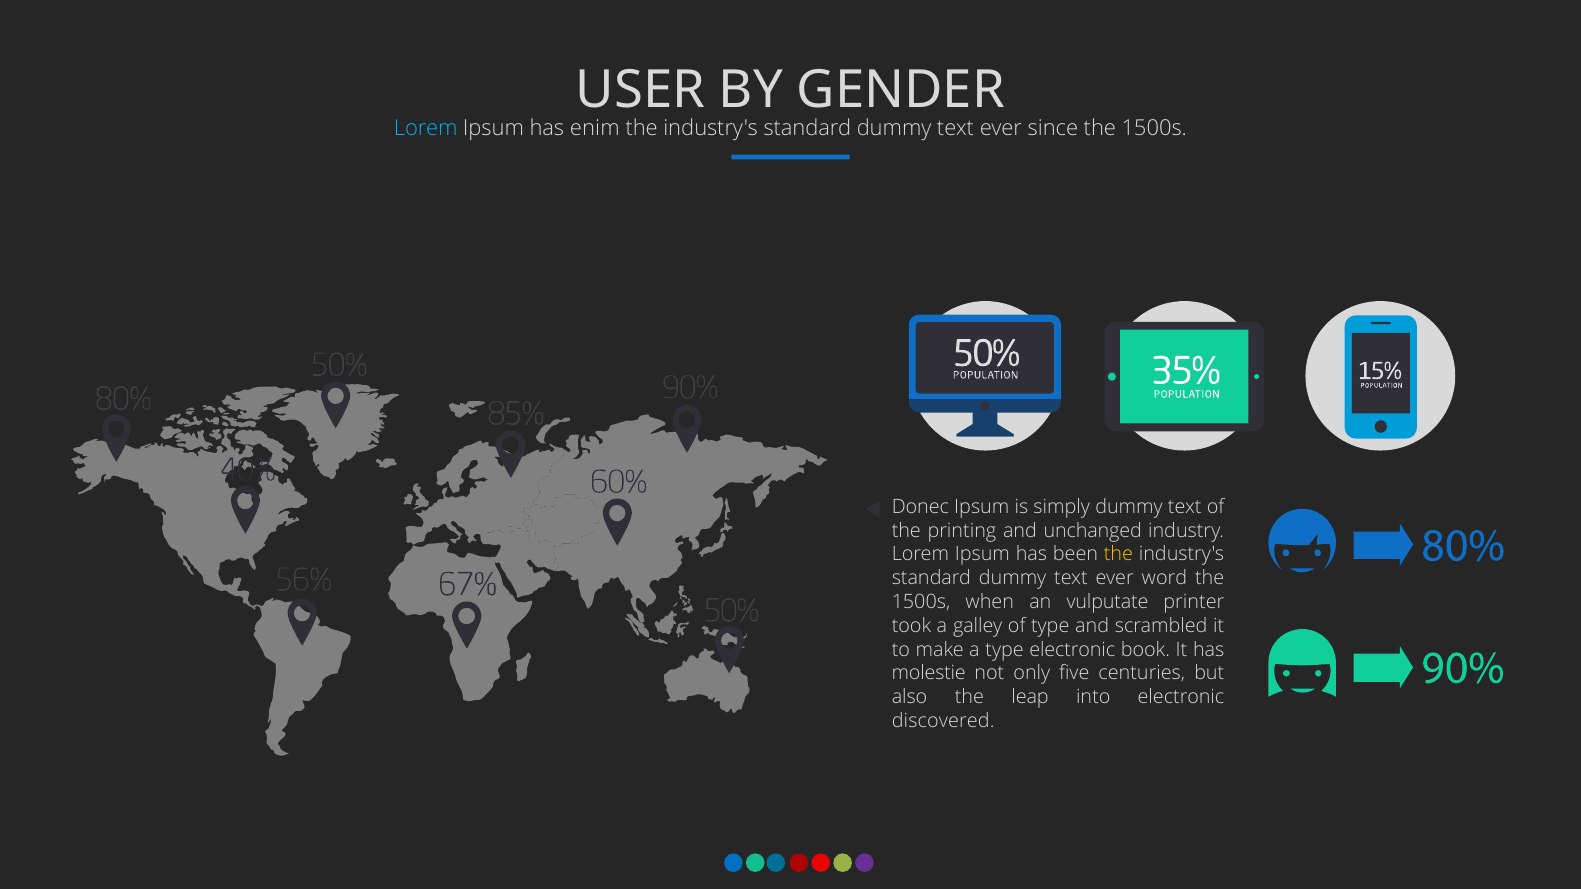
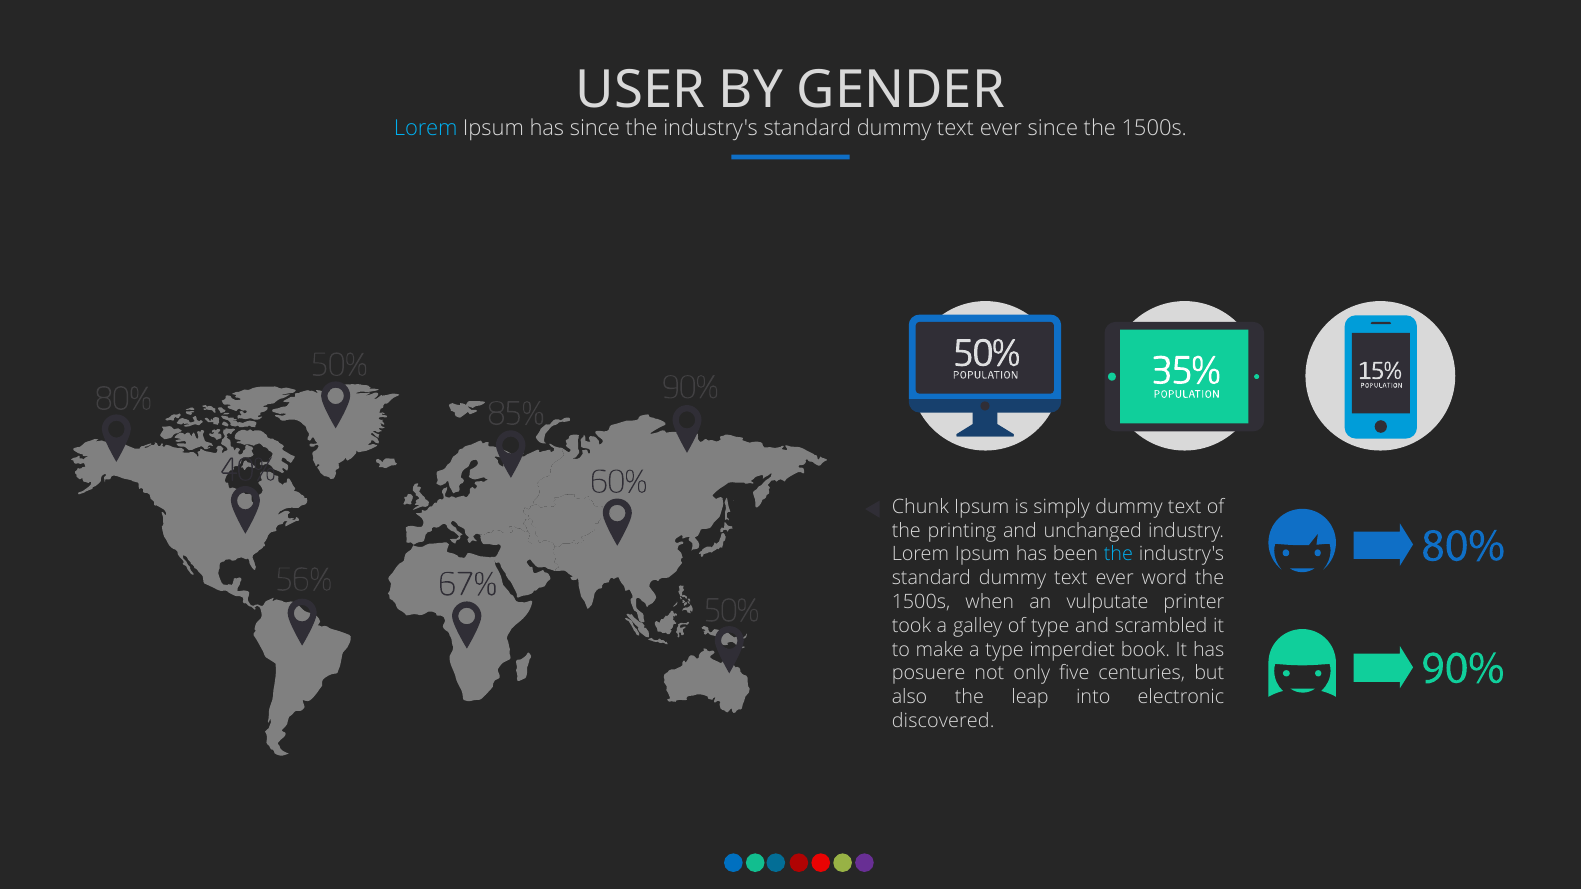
has enim: enim -> since
Donec: Donec -> Chunk
the at (1118, 555) colour: yellow -> light blue
type electronic: electronic -> imperdiet
molestie: molestie -> posuere
